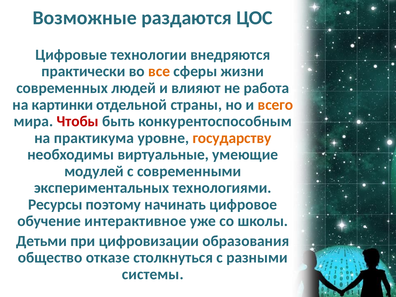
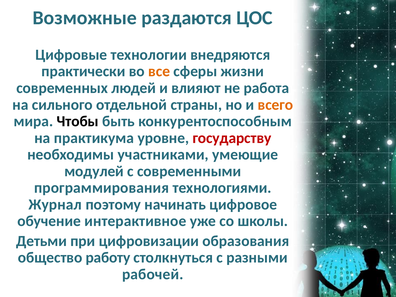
картинки: картинки -> сильного
Чтобы colour: red -> black
государству colour: orange -> red
виртуальные: виртуальные -> участниками
экспериментальных: экспериментальных -> программирования
Ресурсы: Ресурсы -> Журнал
отказе: отказе -> работу
системы: системы -> рабочей
